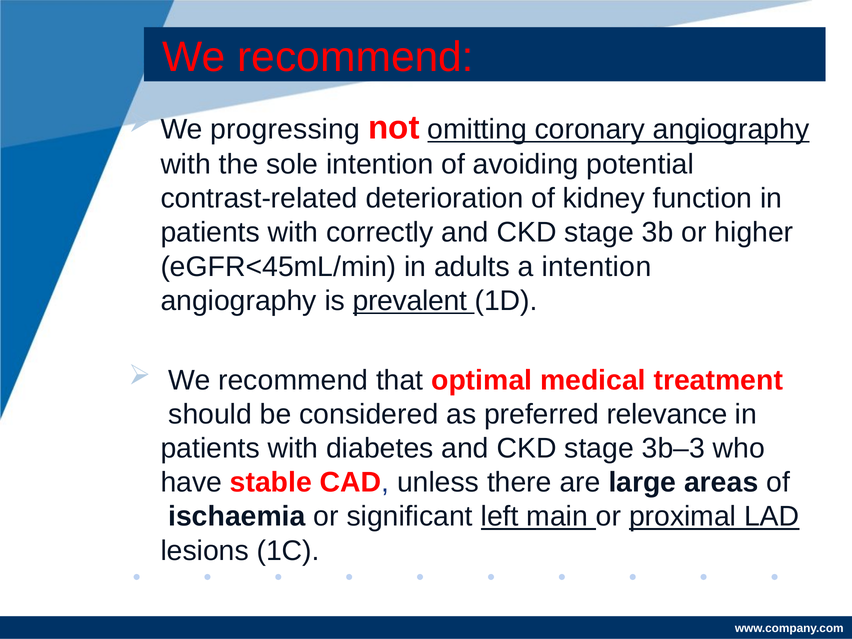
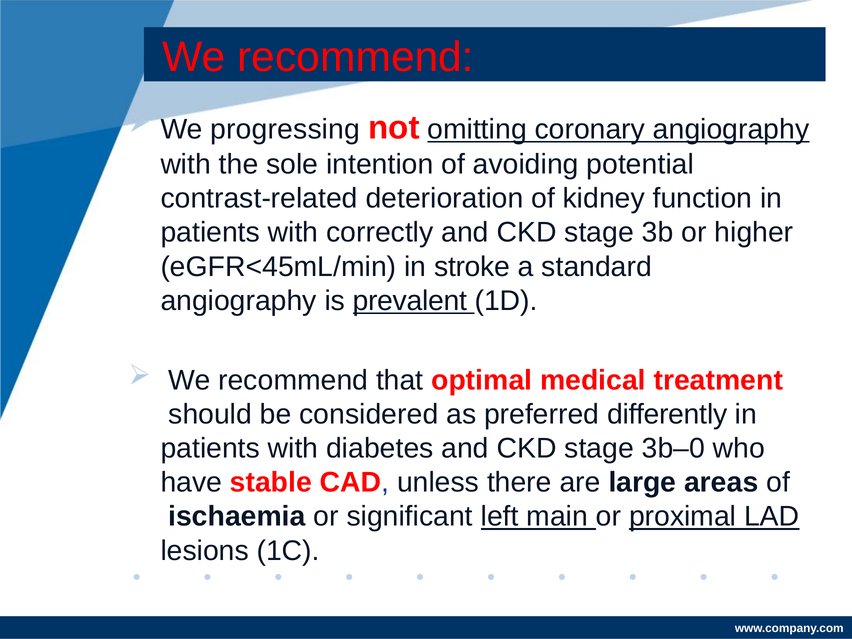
adults: adults -> stroke
a intention: intention -> standard
relevance: relevance -> differently
3b–3: 3b–3 -> 3b–0
